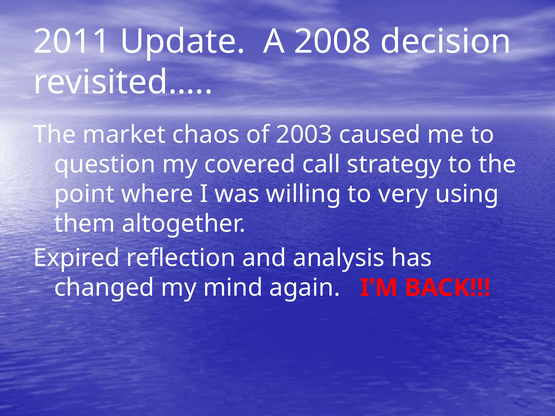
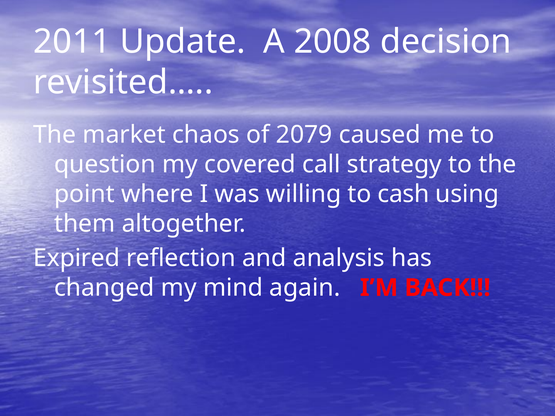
2003: 2003 -> 2079
very: very -> cash
